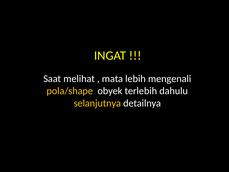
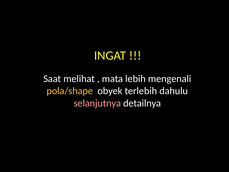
selanjutnya colour: yellow -> pink
